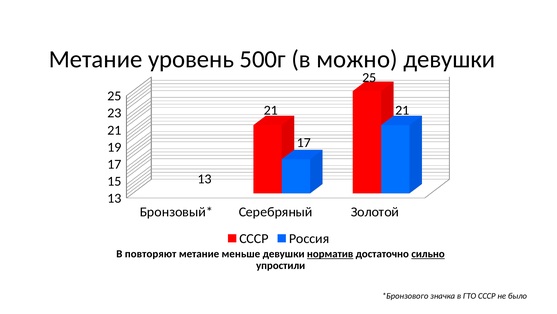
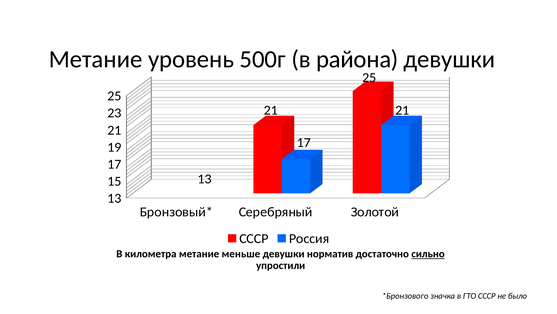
можно: можно -> района
повторяют: повторяют -> километра
норматив underline: present -> none
